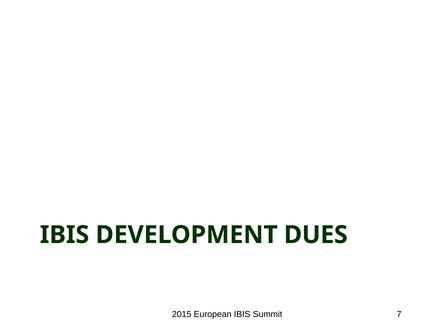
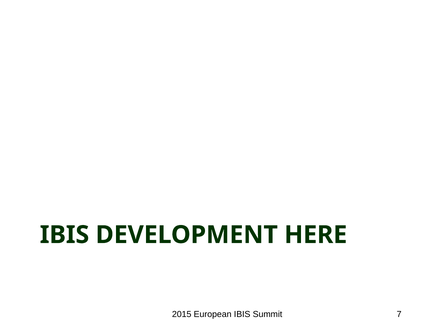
DUES: DUES -> HERE
